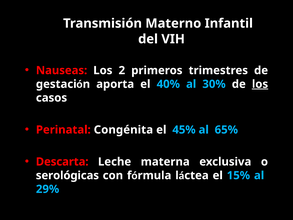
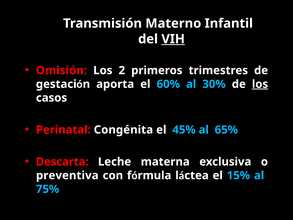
VIH underline: none -> present
Nauseas: Nauseas -> Omisión
40%: 40% -> 60%
serológicas: serológicas -> preventiva
29%: 29% -> 75%
